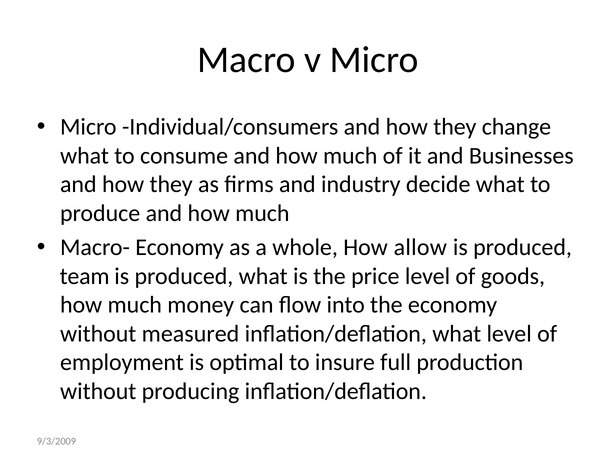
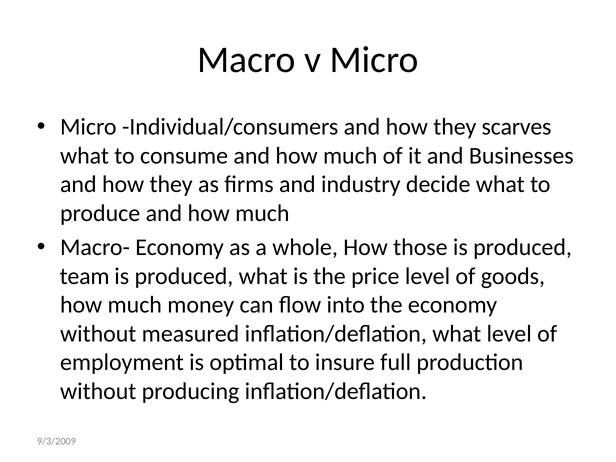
change: change -> scarves
allow: allow -> those
